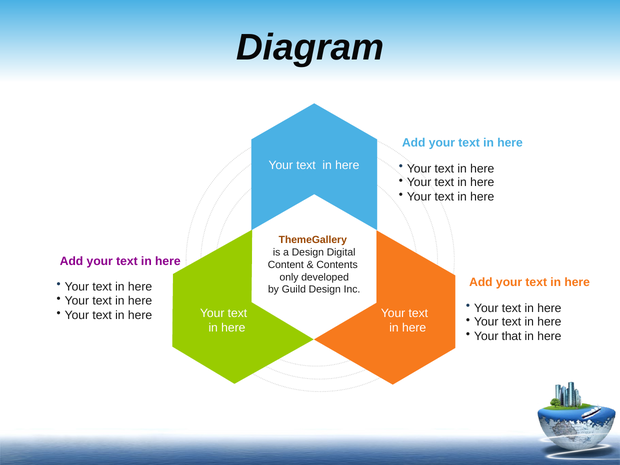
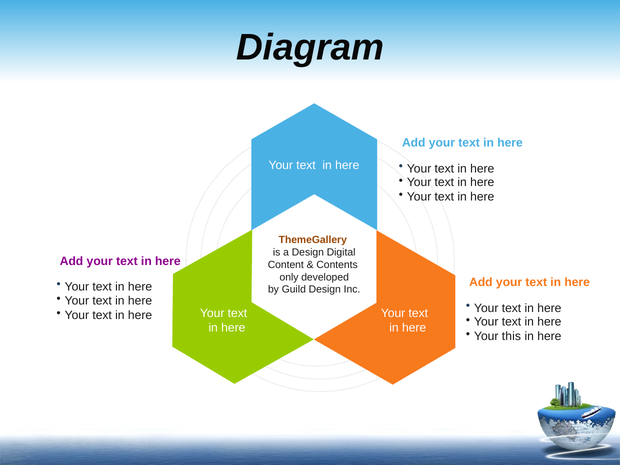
that: that -> this
